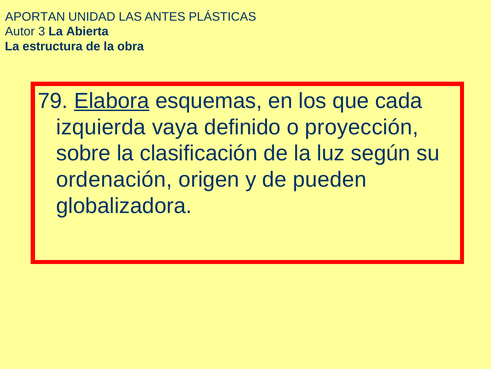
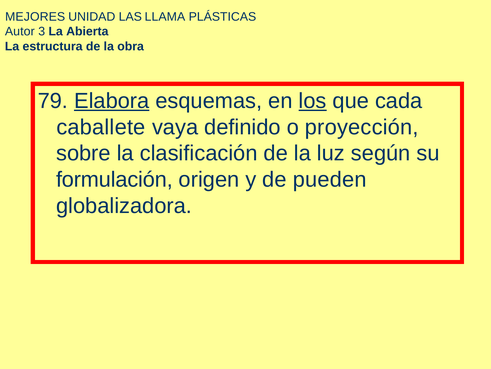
APORTAN: APORTAN -> MEJORES
ANTES: ANTES -> LLAMA
los underline: none -> present
izquierda: izquierda -> caballete
ordenación: ordenación -> formulación
